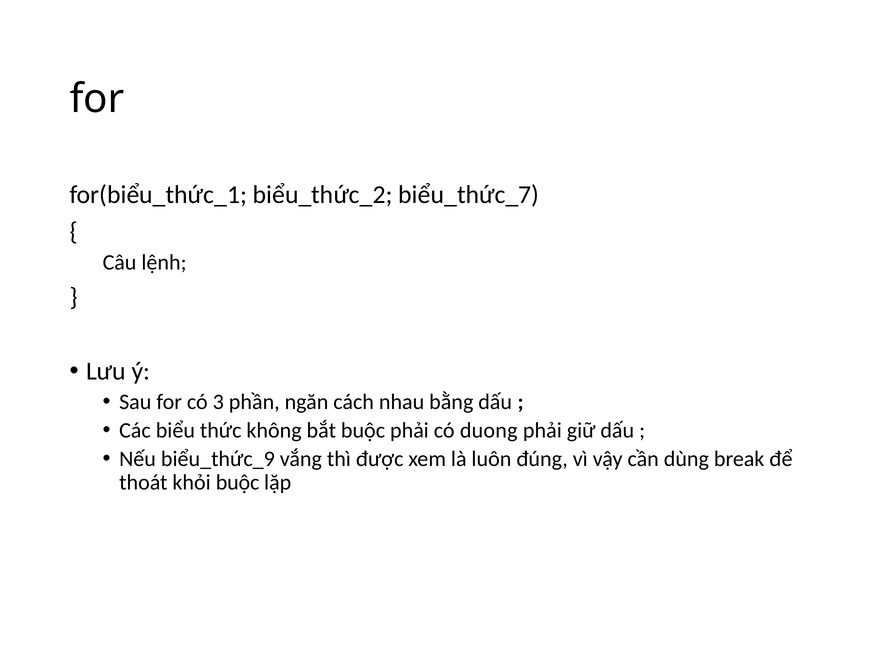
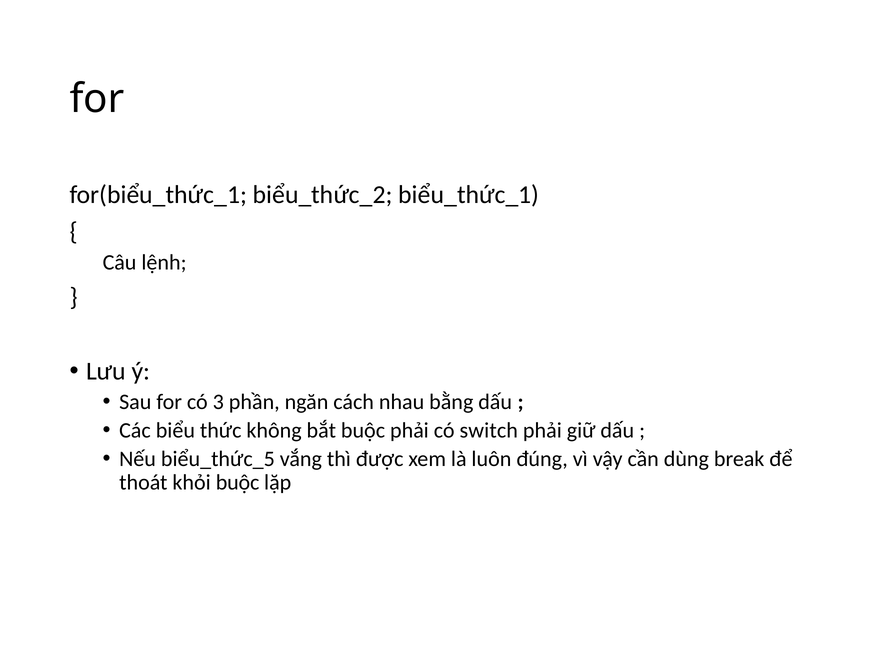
biểu_thức_7: biểu_thức_7 -> biểu_thức_1
duong: duong -> switch
biểu_thức_9: biểu_thức_9 -> biểu_thức_5
